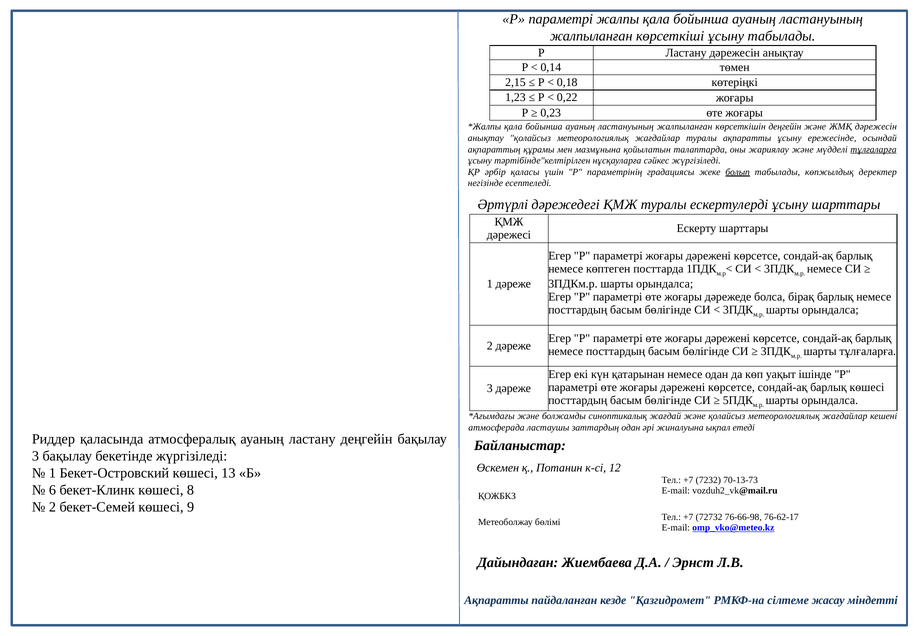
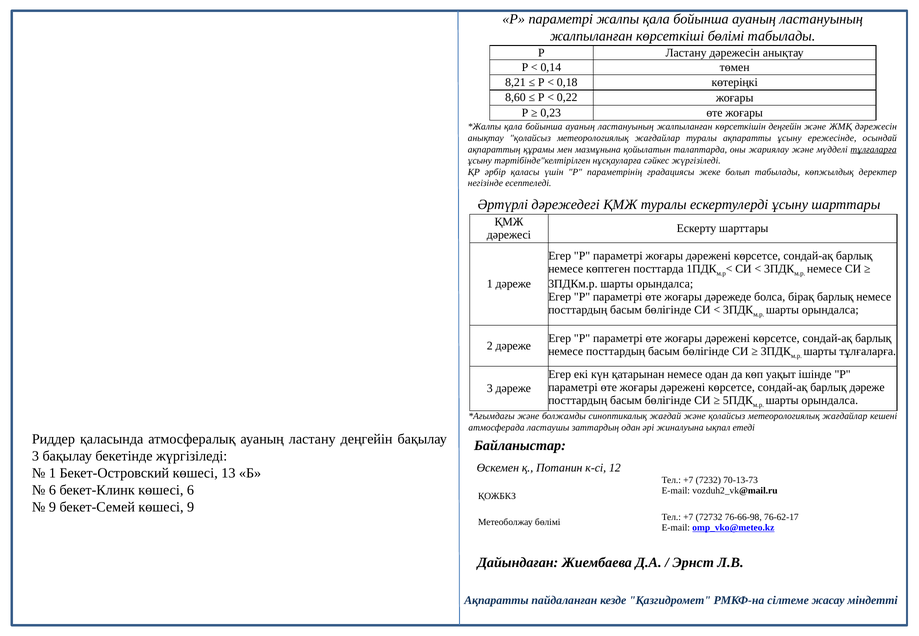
көрсеткіші ұсыну: ұсыну -> бөлімі
2,15: 2,15 -> 8,21
1,23: 1,23 -> 8,60
болып underline: present -> none
барлық көшесі: көшесі -> дәреже
көшесі 8: 8 -> 6
2 at (52, 507): 2 -> 9
